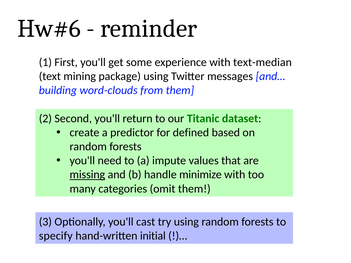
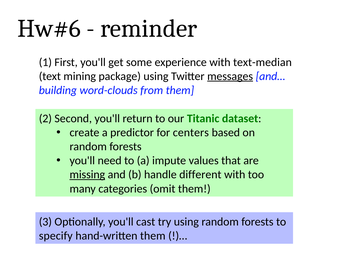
messages underline: none -> present
defined: defined -> centers
minimize: minimize -> different
hand-written initial: initial -> them
